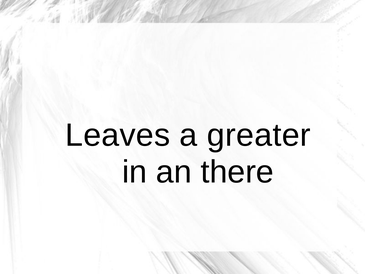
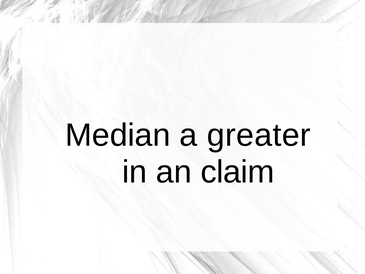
Leaves: Leaves -> Median
there: there -> claim
